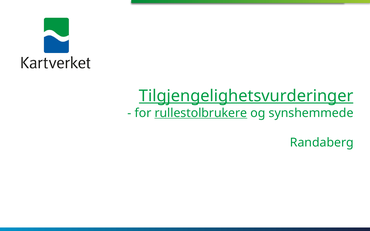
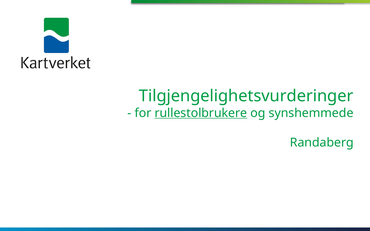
Tilgjengelighetsvurderinger underline: present -> none
